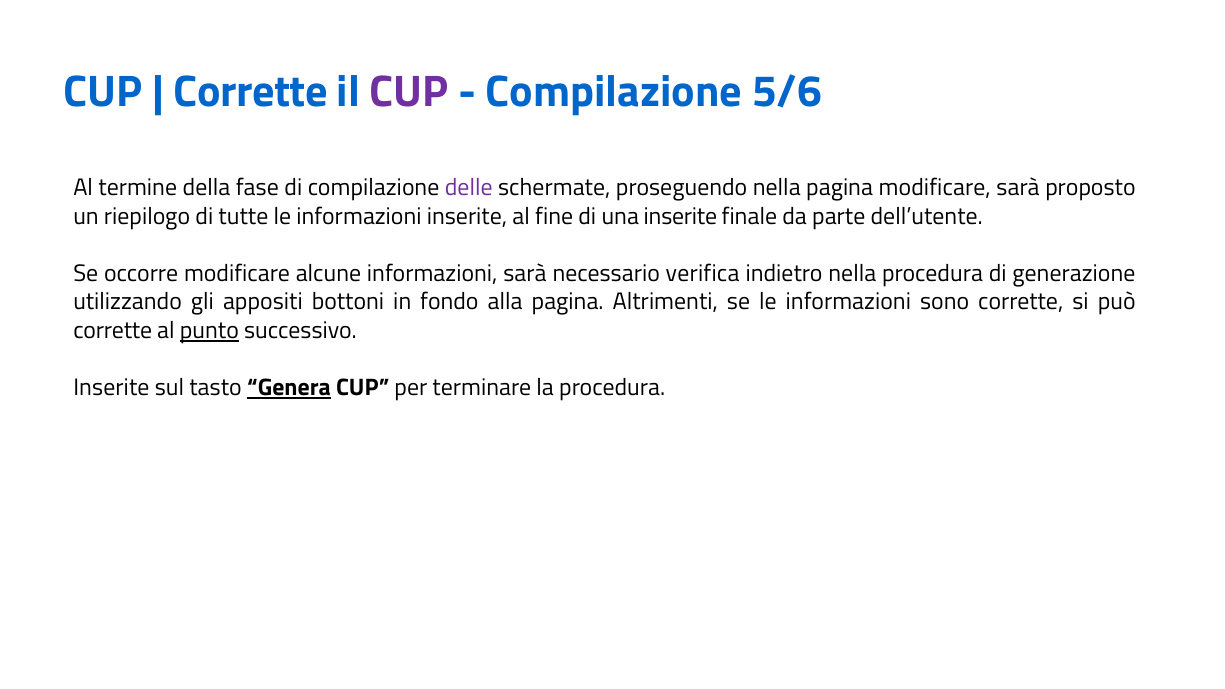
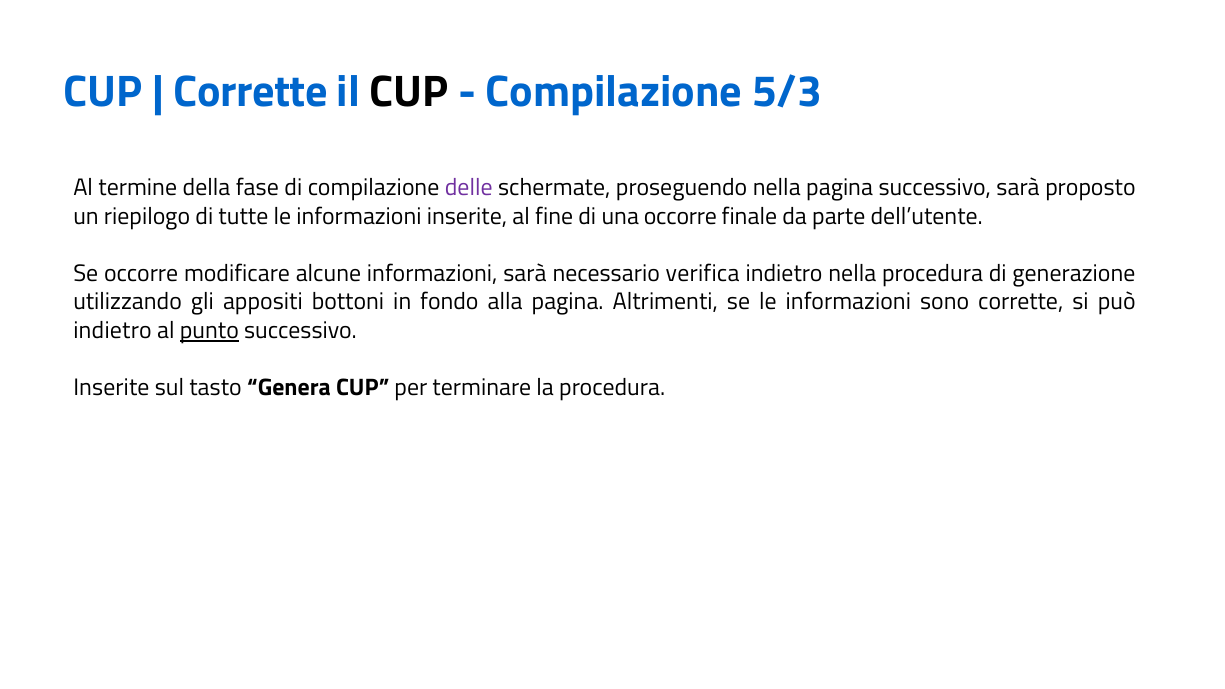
CUP at (409, 92) colour: purple -> black
5/6: 5/6 -> 5/3
pagina modificare: modificare -> successivo
una inserite: inserite -> occorre
corrette at (113, 331): corrette -> indietro
Genera underline: present -> none
